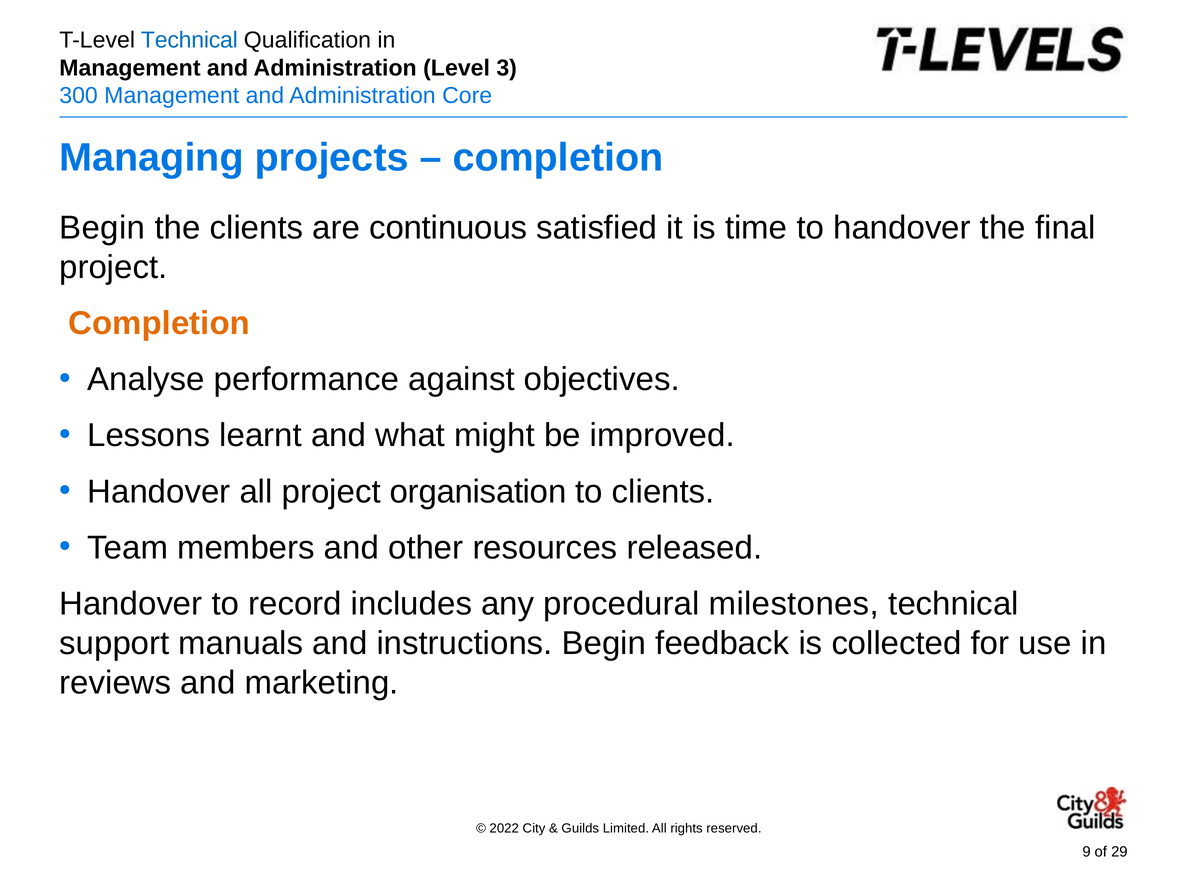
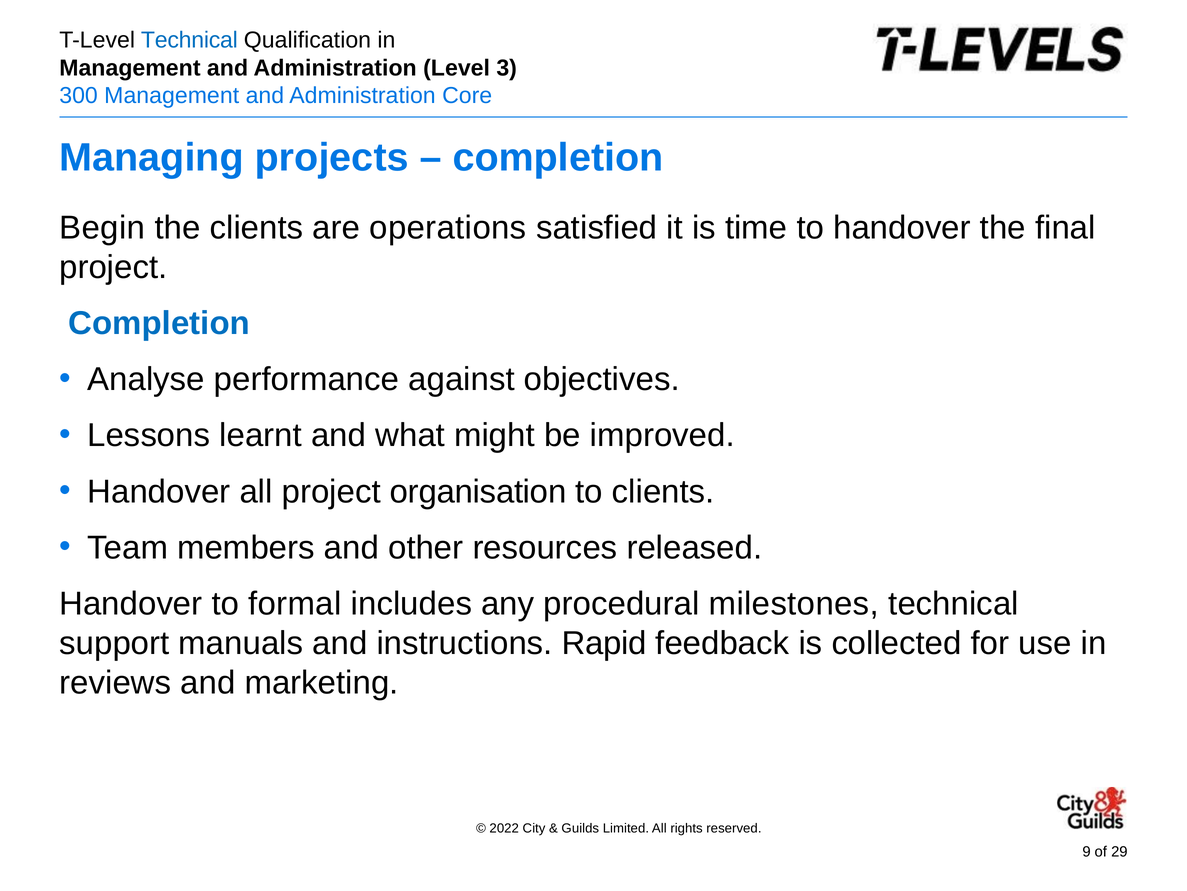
continuous: continuous -> operations
Completion at (159, 323) colour: orange -> blue
record: record -> formal
instructions Begin: Begin -> Rapid
